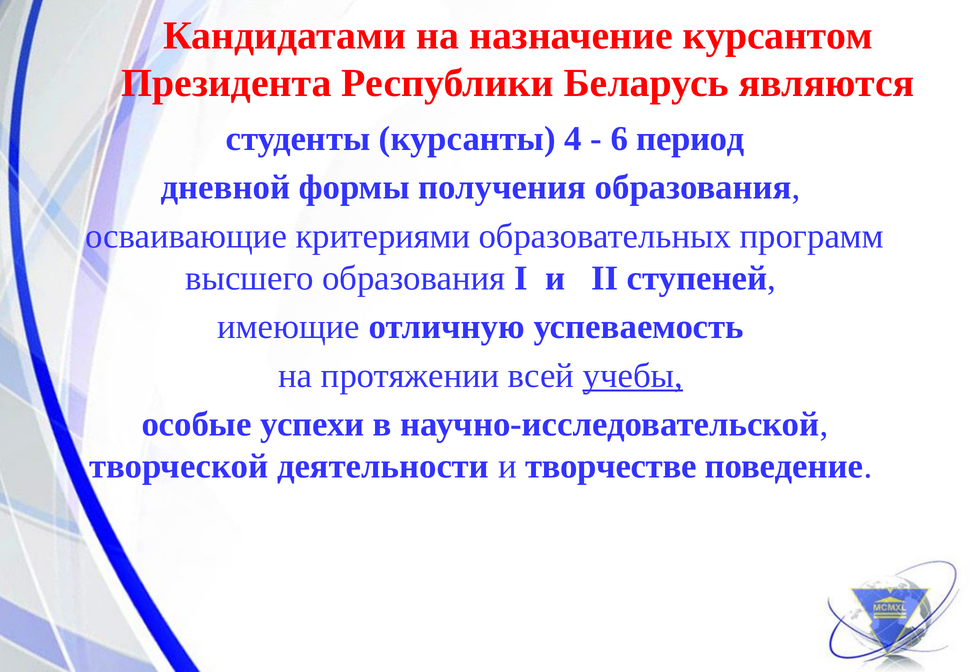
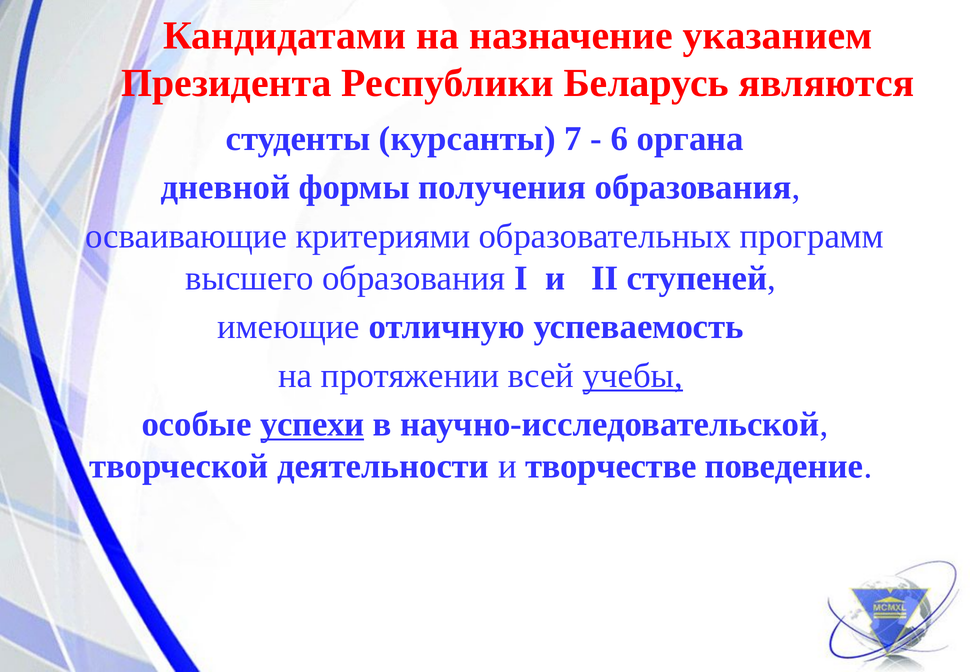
курсантом: курсантом -> указанием
4: 4 -> 7
период: период -> органа
успехи underline: none -> present
